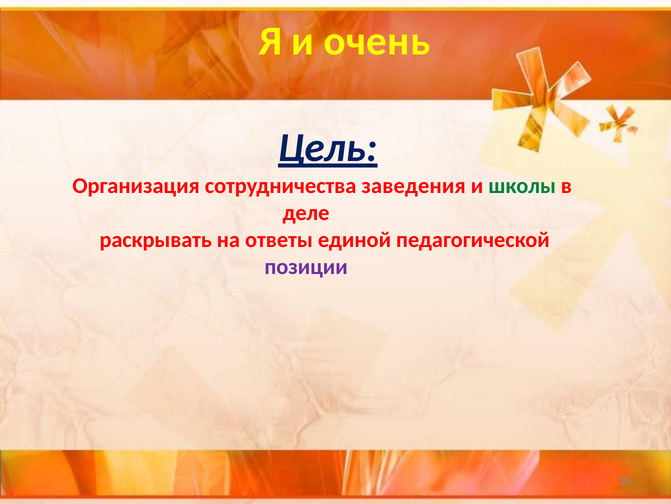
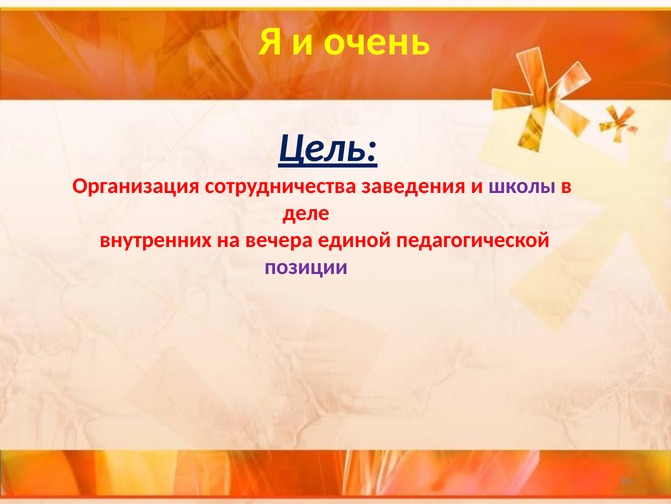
школы colour: green -> purple
раскрывать: раскрывать -> внутренних
ответы: ответы -> вечера
